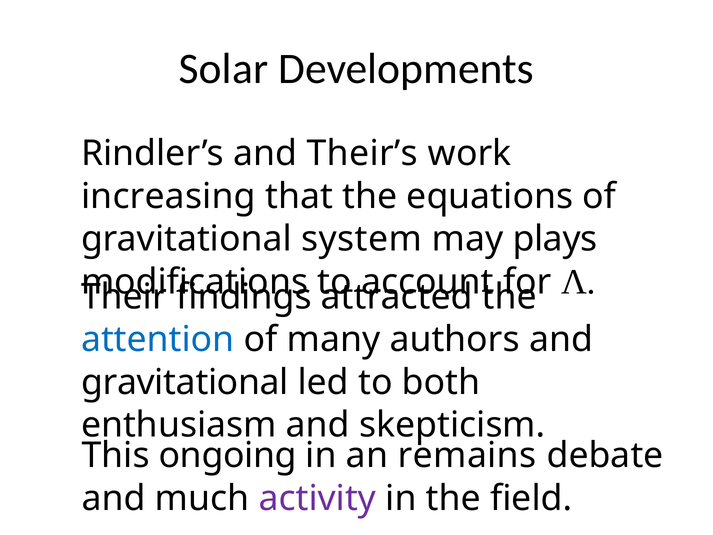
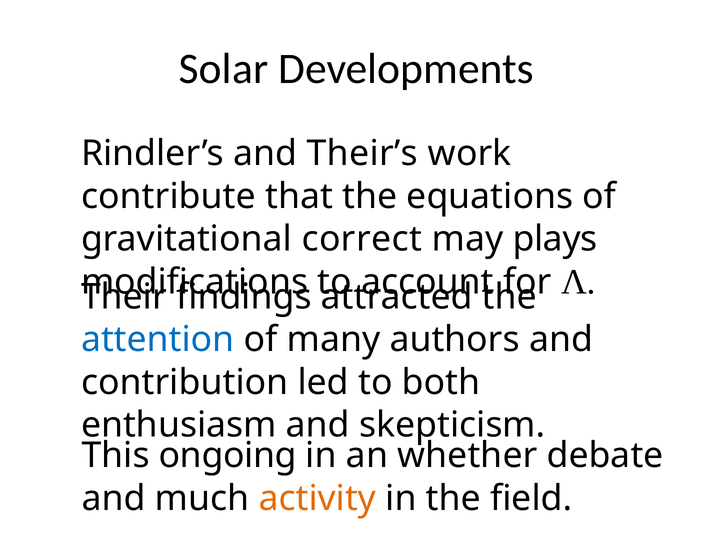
increasing: increasing -> contribute
system: system -> correct
gravitational at (185, 382): gravitational -> contribution
remains: remains -> whether
activity colour: purple -> orange
